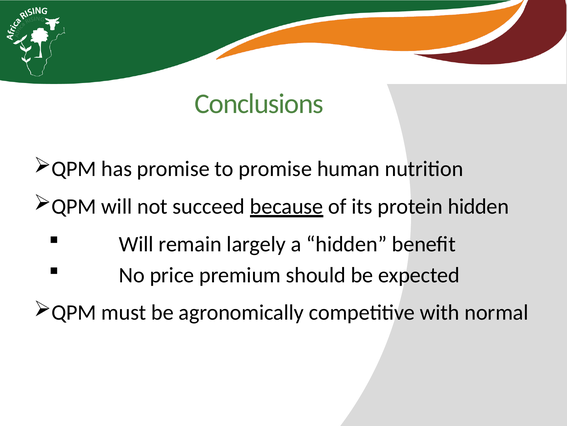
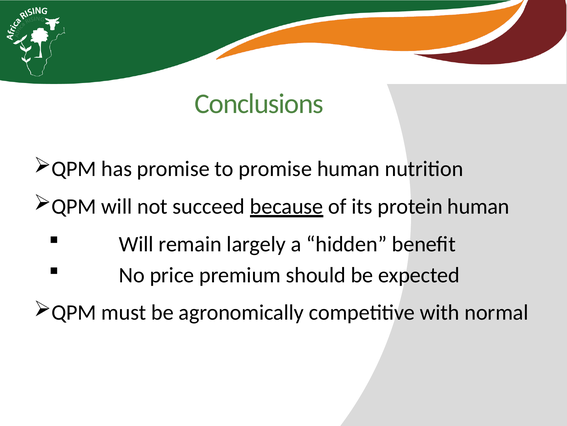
protein hidden: hidden -> human
